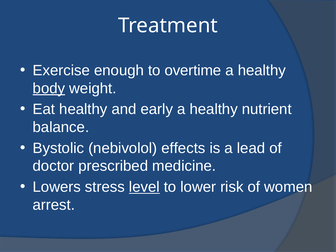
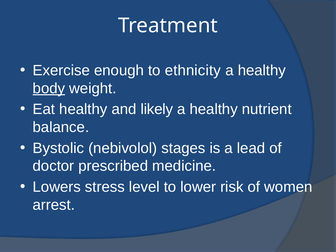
overtime: overtime -> ethnicity
early: early -> likely
effects: effects -> stages
level underline: present -> none
